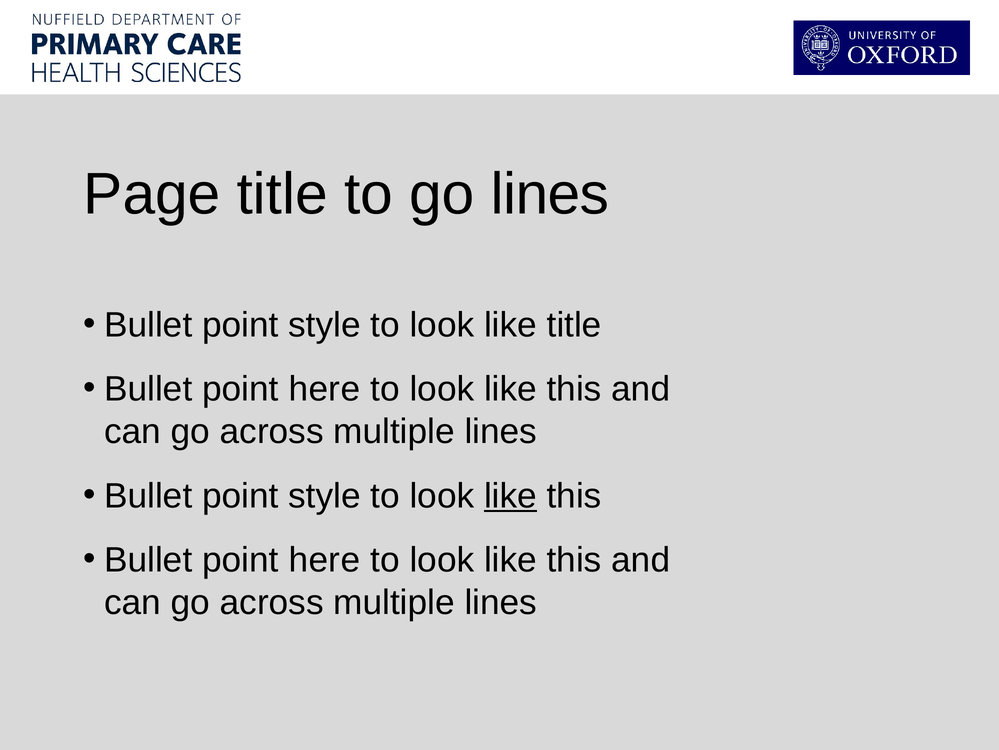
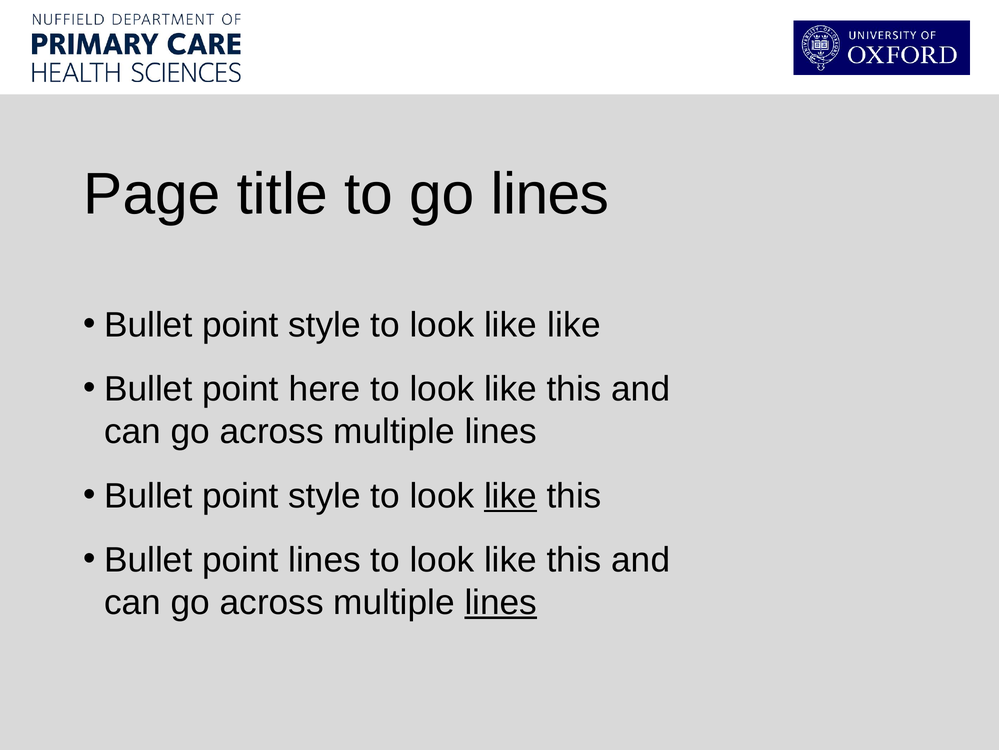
like title: title -> like
here at (324, 560): here -> lines
lines at (501, 602) underline: none -> present
